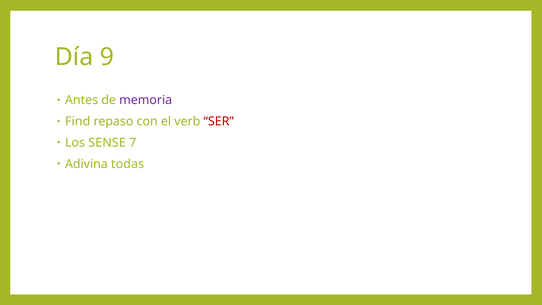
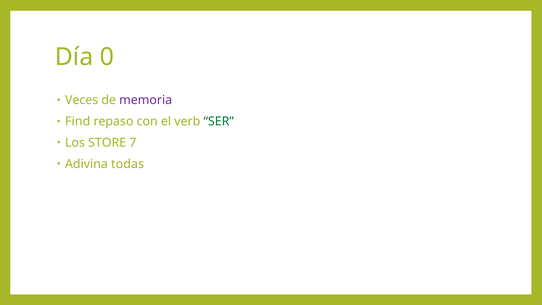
9: 9 -> 0
Antes: Antes -> Veces
SER colour: red -> green
SENSE: SENSE -> STORE
